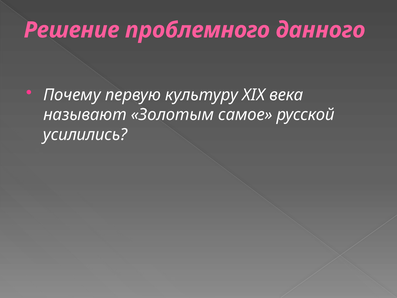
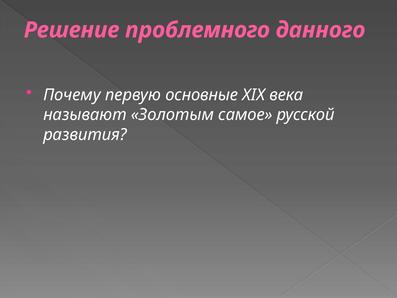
культуру: культуру -> основные
усилились: усилились -> развития
